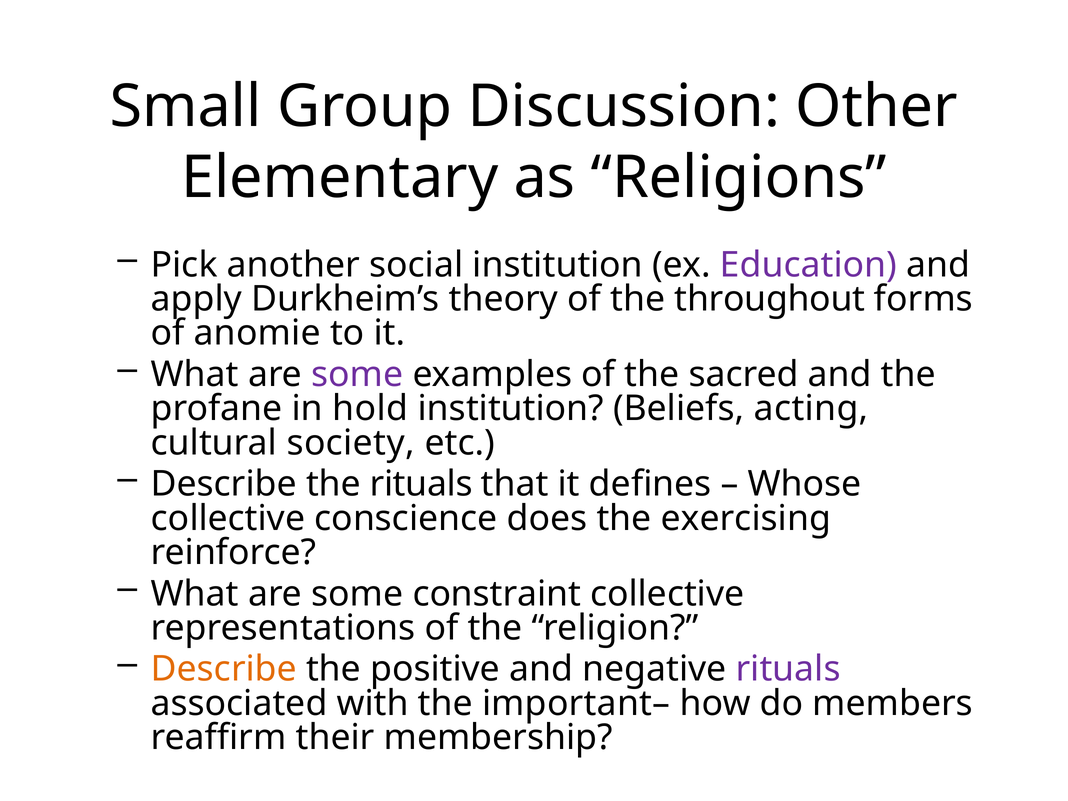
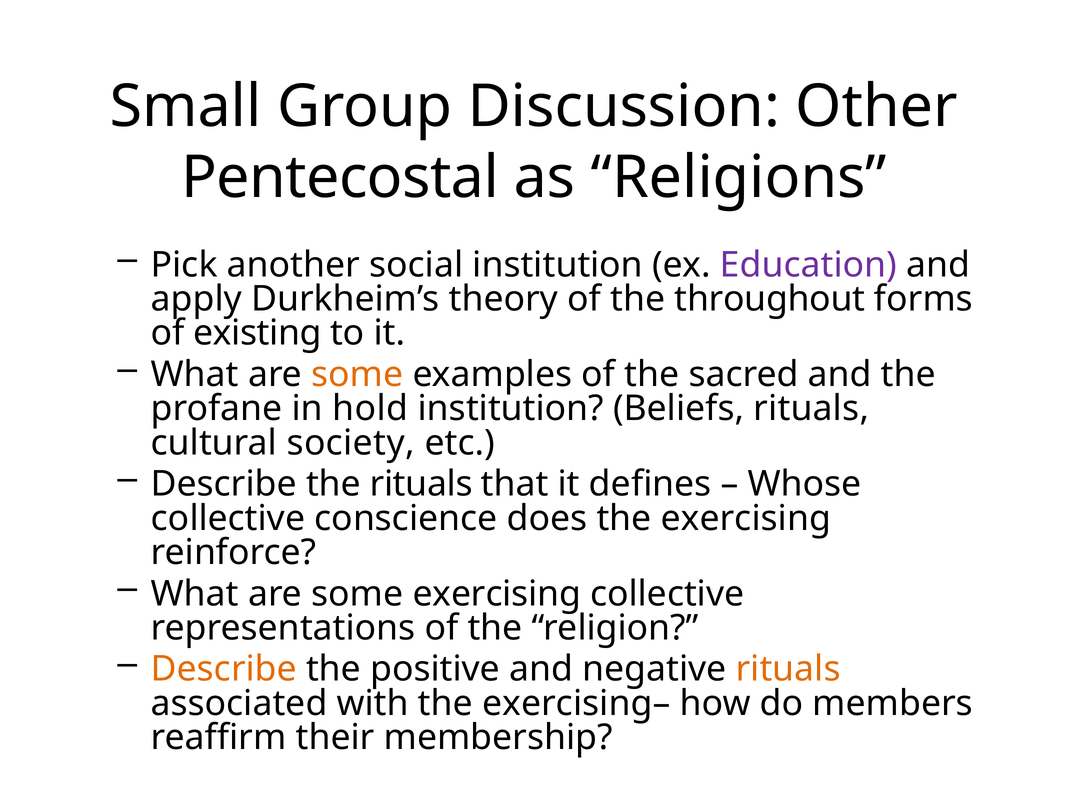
Elementary: Elementary -> Pentecostal
anomie: anomie -> existing
some at (357, 374) colour: purple -> orange
Beliefs acting: acting -> rituals
some constraint: constraint -> exercising
rituals at (788, 669) colour: purple -> orange
important–: important– -> exercising–
